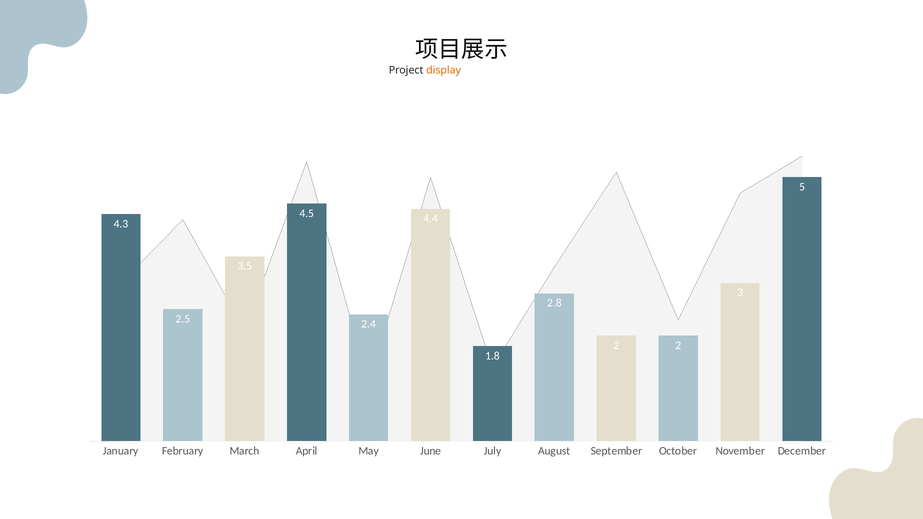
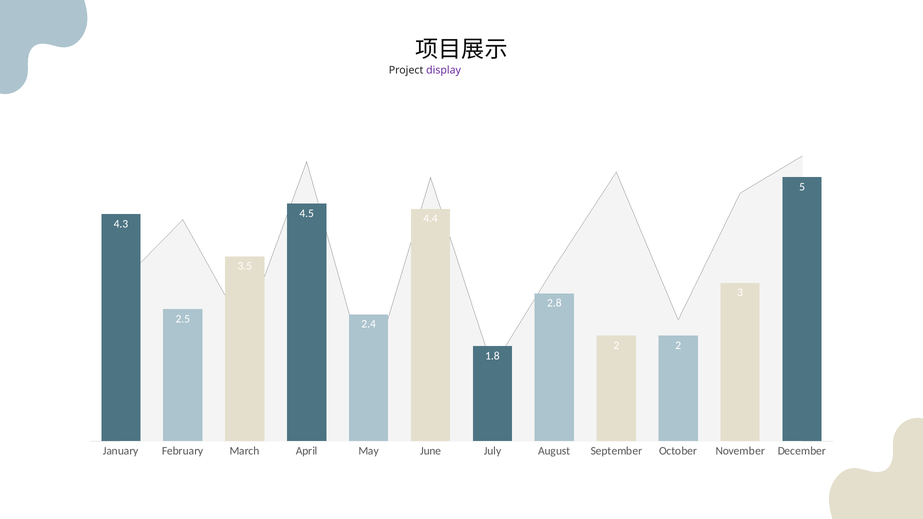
display colour: orange -> purple
